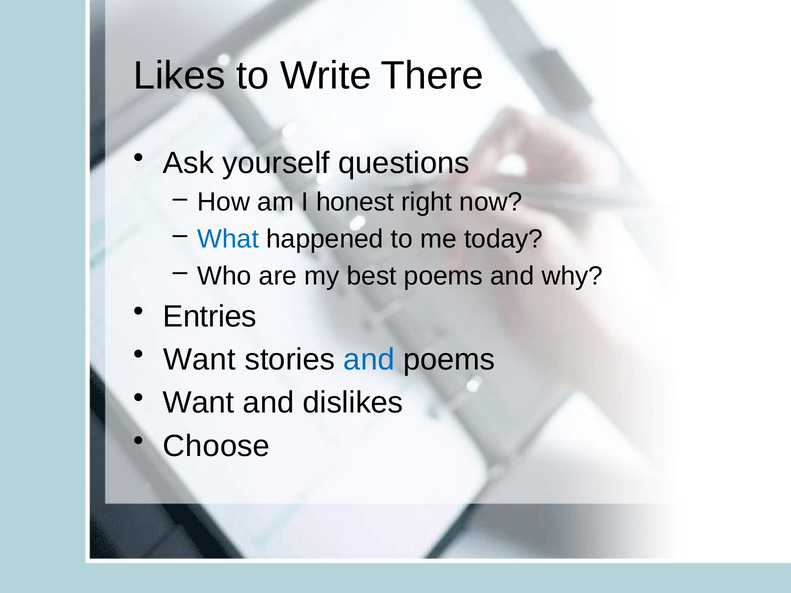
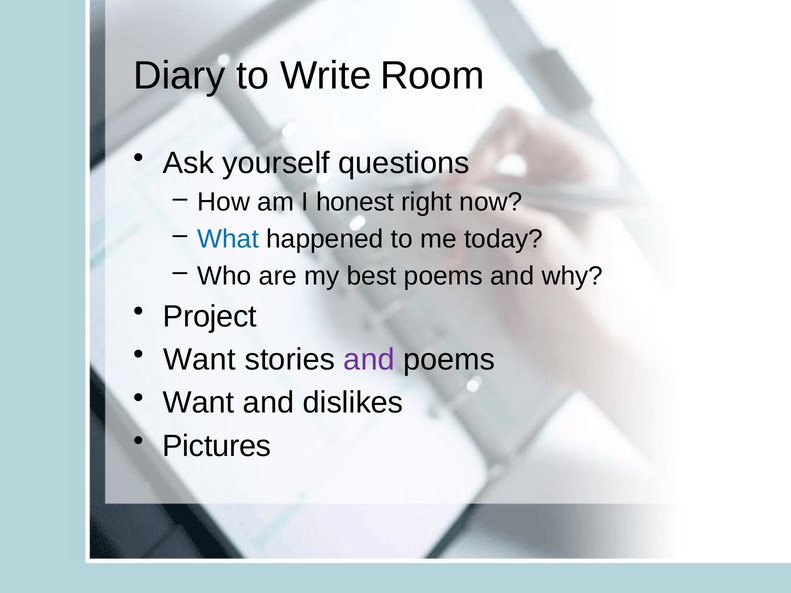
Likes: Likes -> Diary
There: There -> Room
Entries: Entries -> Project
and at (369, 360) colour: blue -> purple
Choose: Choose -> Pictures
